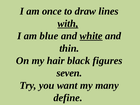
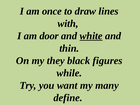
with underline: present -> none
blue: blue -> door
hair: hair -> they
seven: seven -> while
